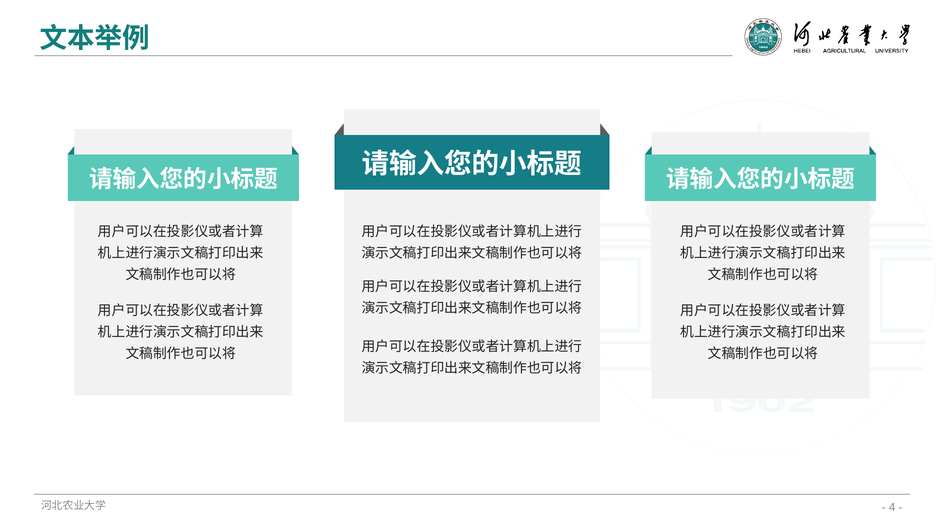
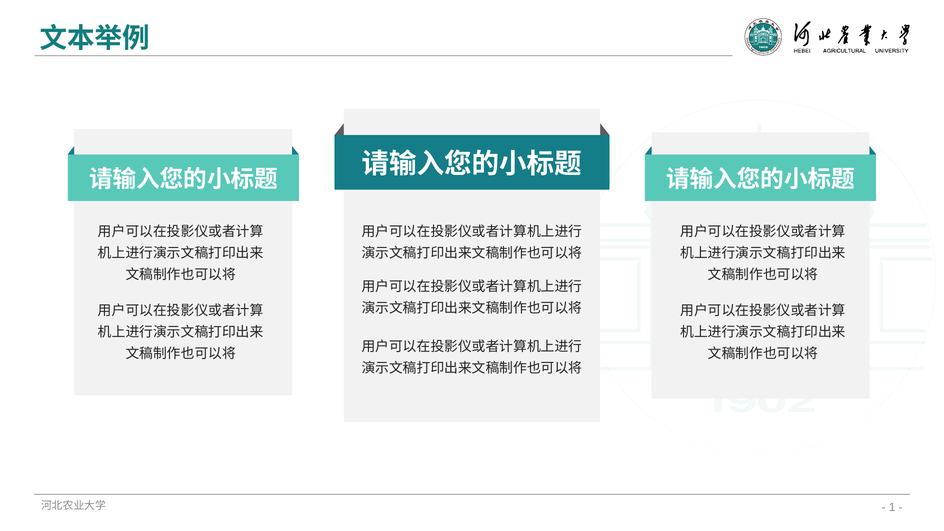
4: 4 -> 1
